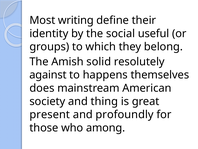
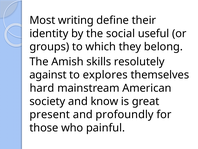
solid: solid -> skills
happens: happens -> explores
does: does -> hard
thing: thing -> know
among: among -> painful
